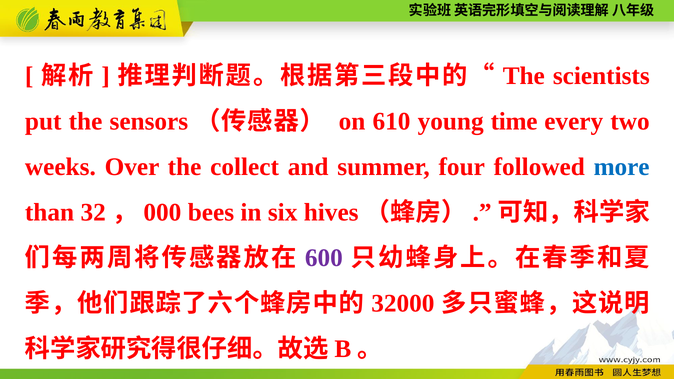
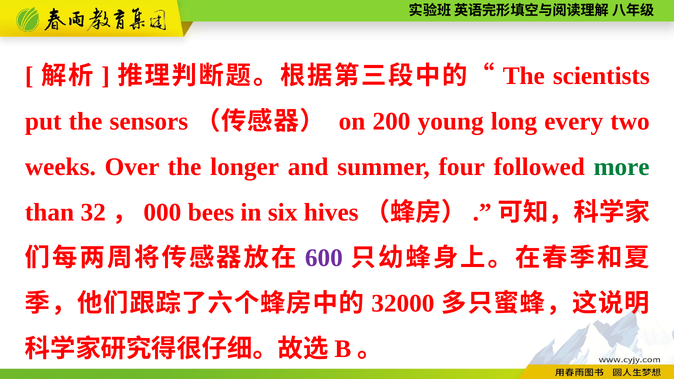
610: 610 -> 200
time: time -> long
collect: collect -> longer
more colour: blue -> green
